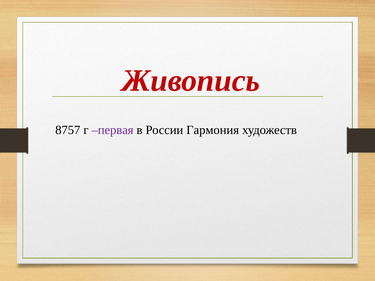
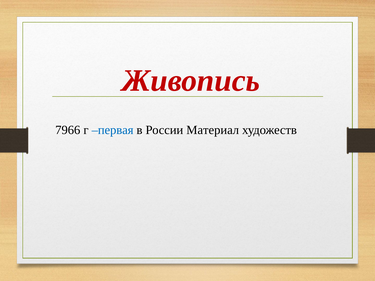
8757: 8757 -> 7966
первая colour: purple -> blue
Гармония: Гармония -> Материал
